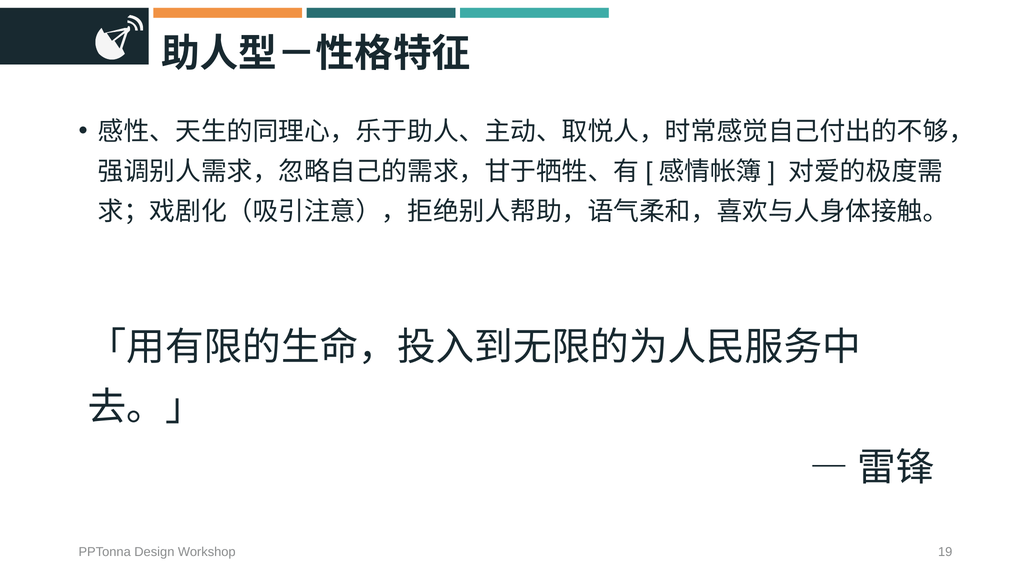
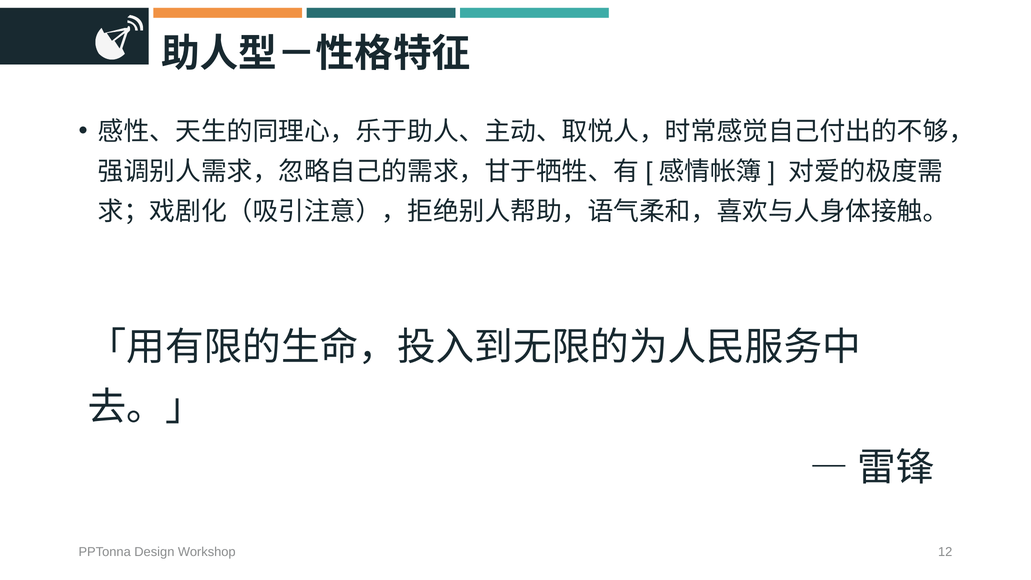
19: 19 -> 12
